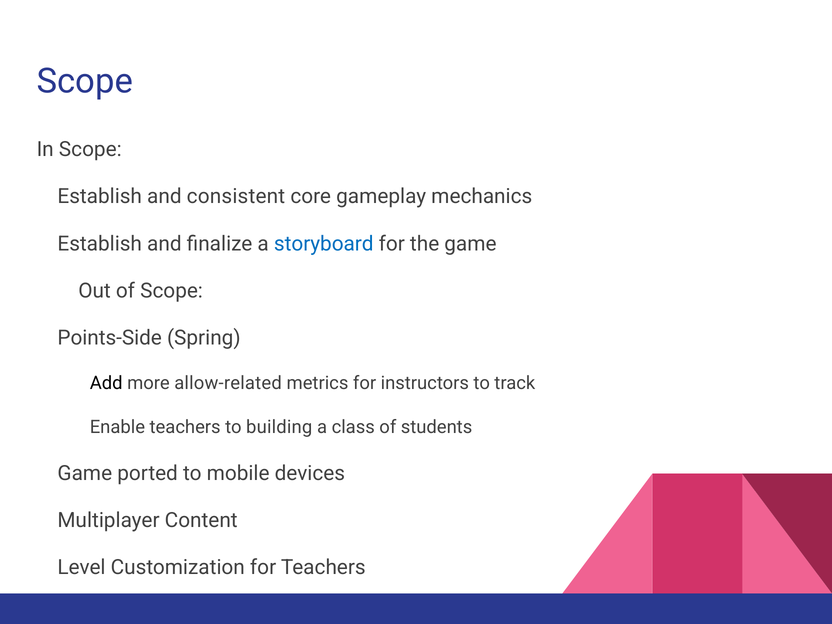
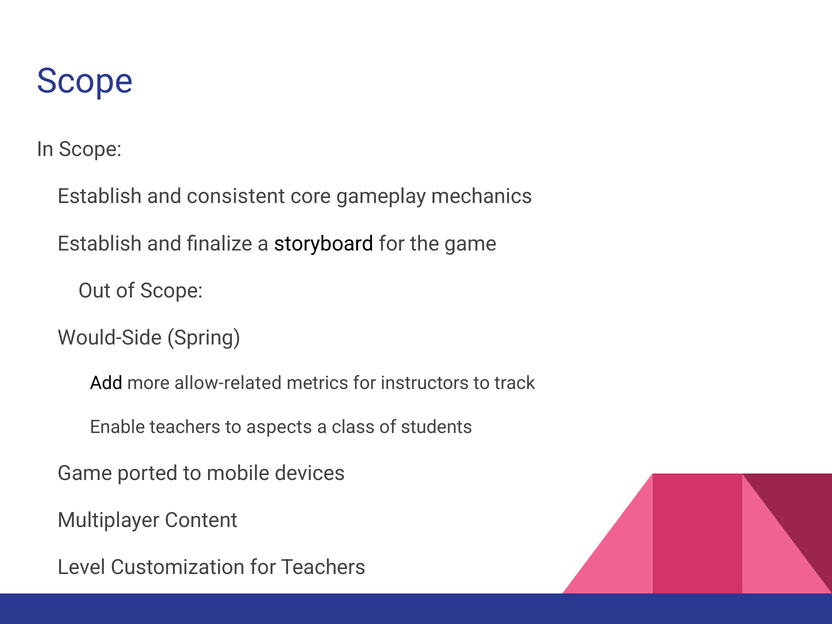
storyboard colour: blue -> black
Points-Side: Points-Side -> Would-Side
building: building -> aspects
